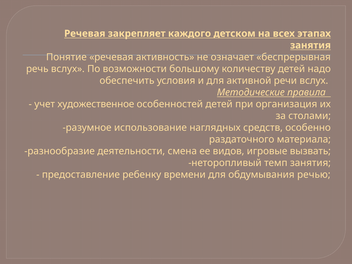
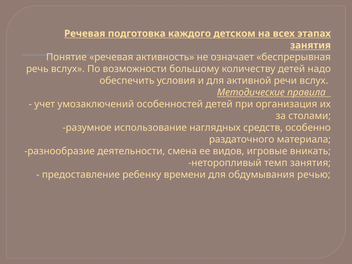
закрепляет: закрепляет -> подготовка
художественное: художественное -> умозаключений
вызвать: вызвать -> вникать
